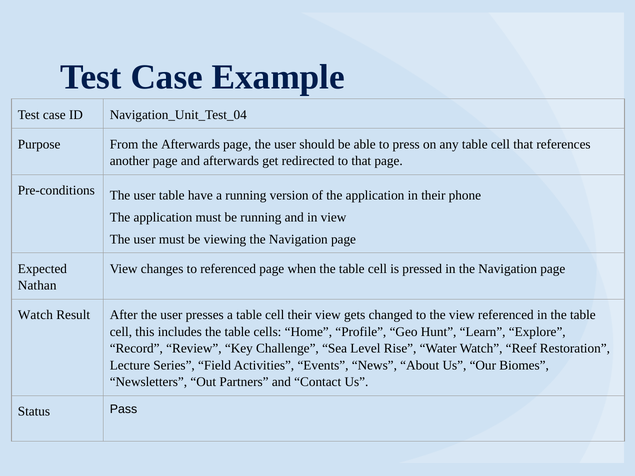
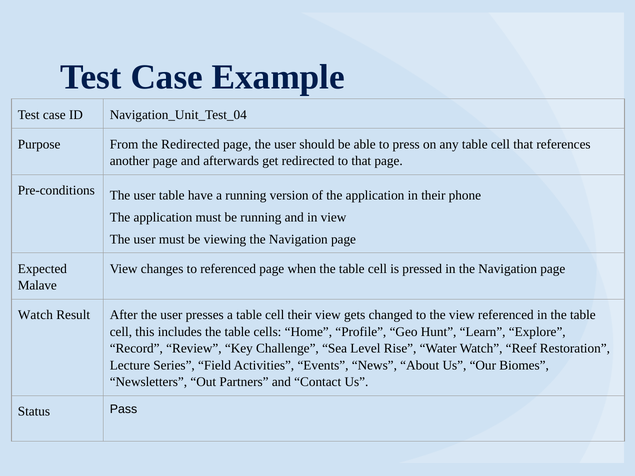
the Afterwards: Afterwards -> Redirected
Nathan: Nathan -> Malave
